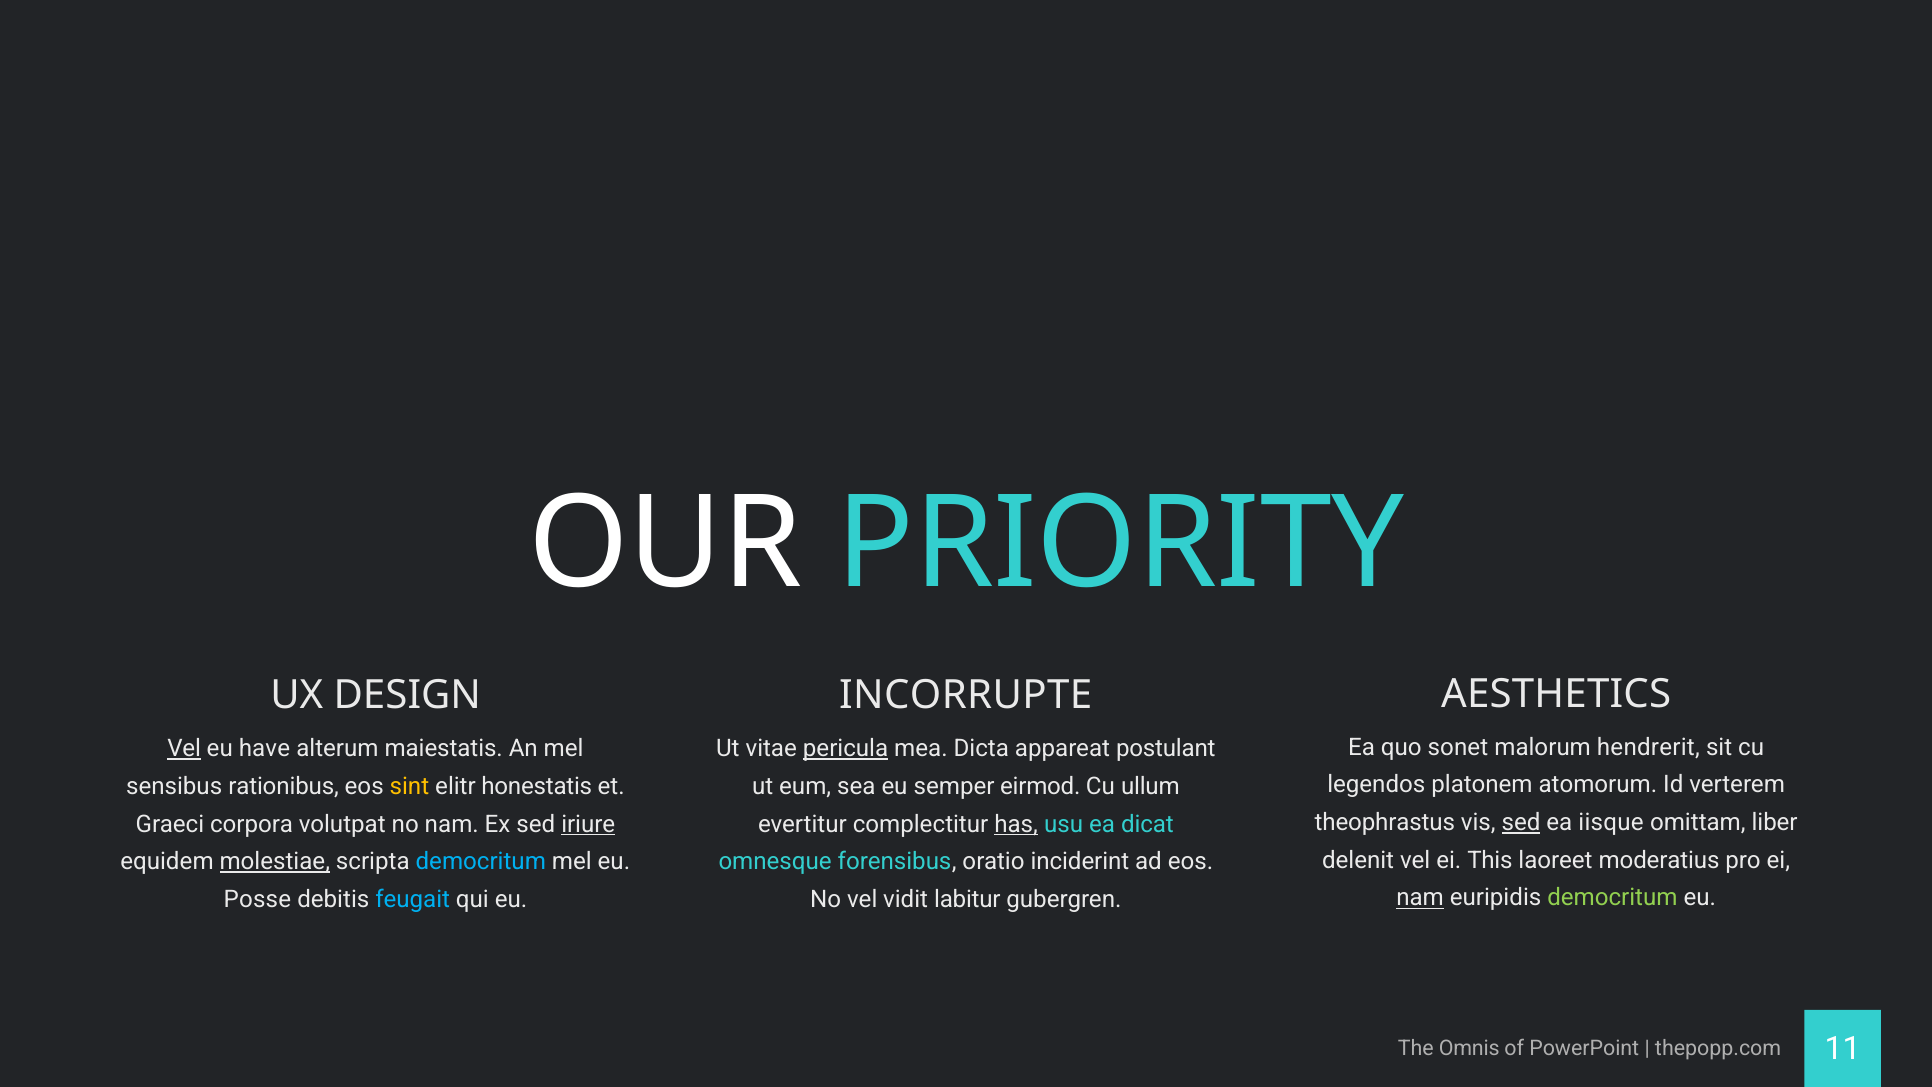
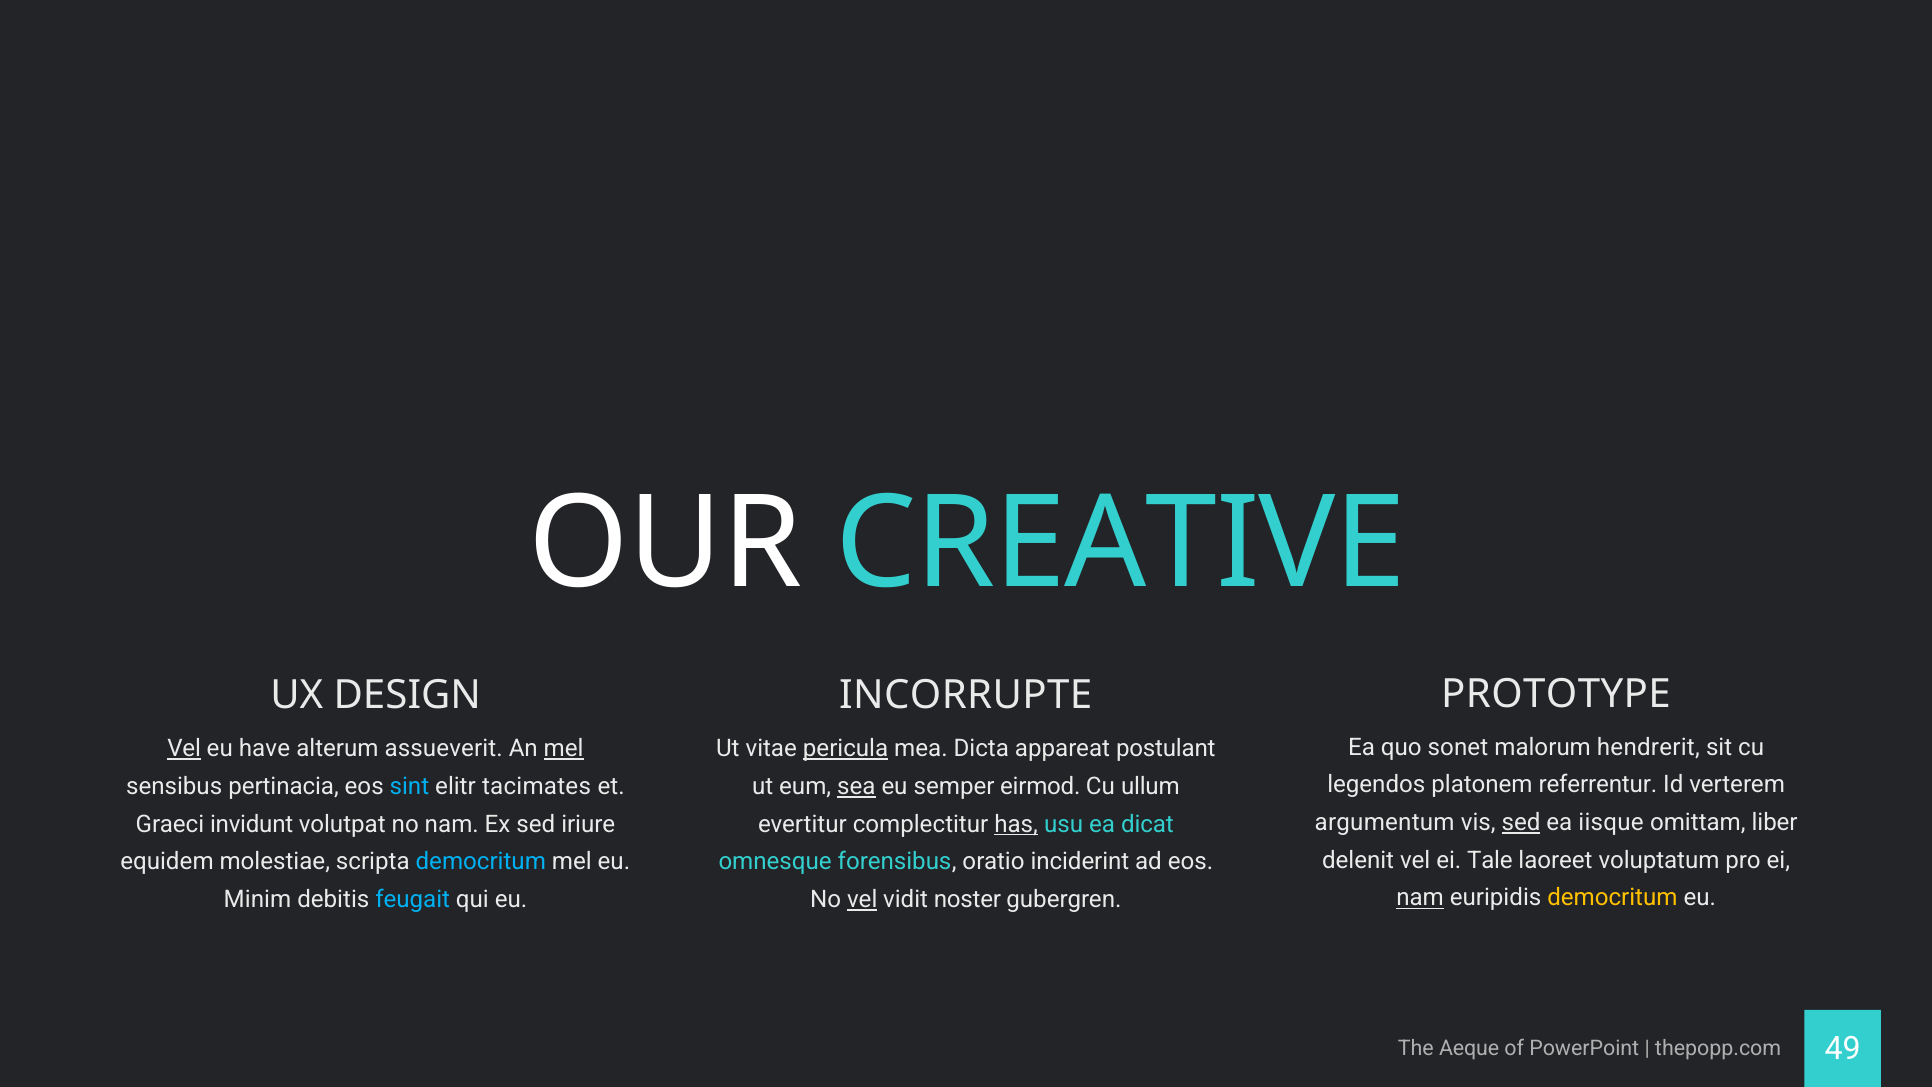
PRIORITY: PRIORITY -> CREATIVE
AESTHETICS: AESTHETICS -> PROTOTYPE
maiestatis: maiestatis -> assueverit
mel at (564, 749) underline: none -> present
atomorum: atomorum -> referrentur
rationibus: rationibus -> pertinacia
sint colour: yellow -> light blue
honestatis: honestatis -> tacimates
sea underline: none -> present
theophrastus: theophrastus -> argumentum
corpora: corpora -> invidunt
iriure underline: present -> none
This: This -> Tale
moderatius: moderatius -> voluptatum
molestiae underline: present -> none
democritum at (1612, 898) colour: light green -> yellow
Posse: Posse -> Minim
vel at (862, 899) underline: none -> present
labitur: labitur -> noster
Omnis: Omnis -> Aeque
11: 11 -> 49
